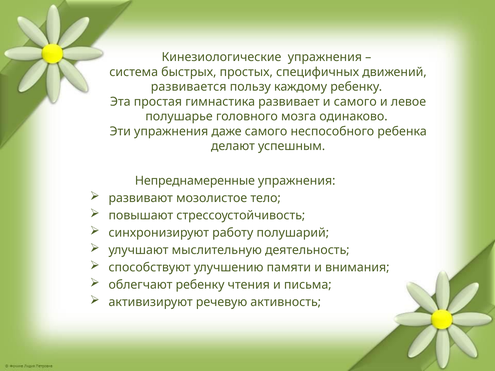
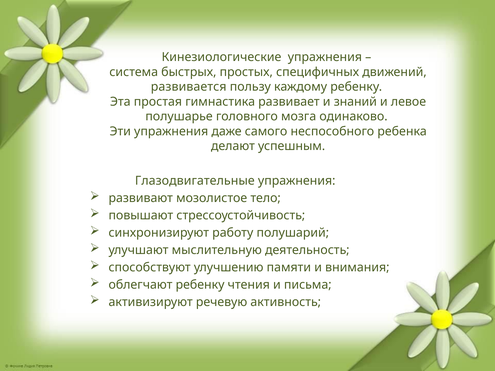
и самого: самого -> знаний
Непреднамеренные: Непреднамеренные -> Глазодвигательные
